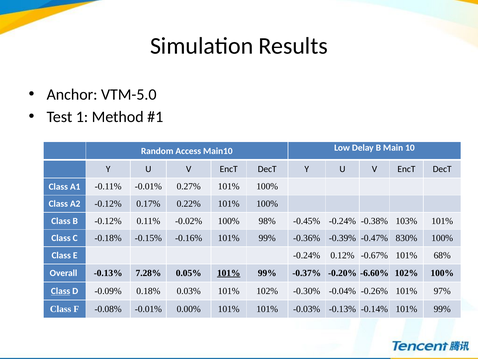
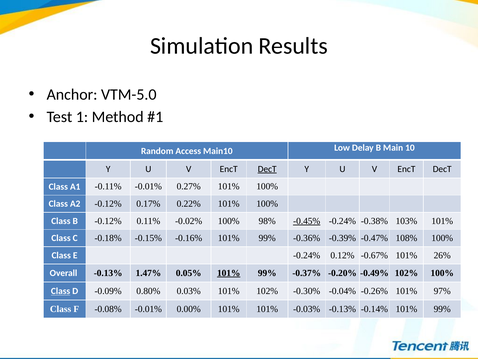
DecT at (267, 169) underline: none -> present
-0.45% underline: none -> present
830%: 830% -> 108%
68%: 68% -> 26%
7.28%: 7.28% -> 1.47%
-6.60%: -6.60% -> -0.49%
0.18%: 0.18% -> 0.80%
